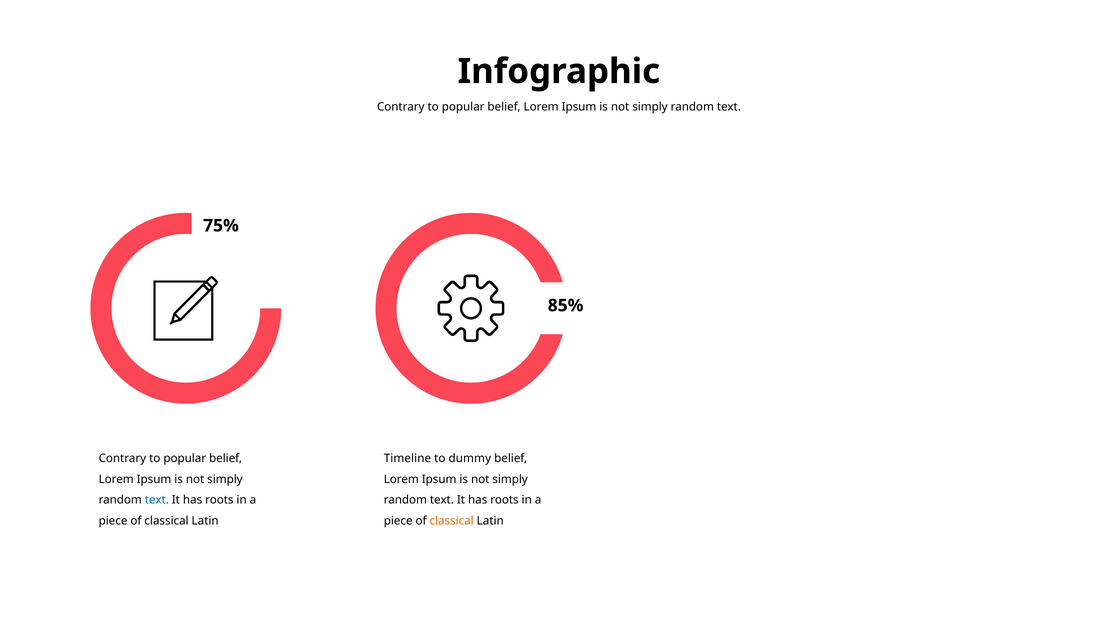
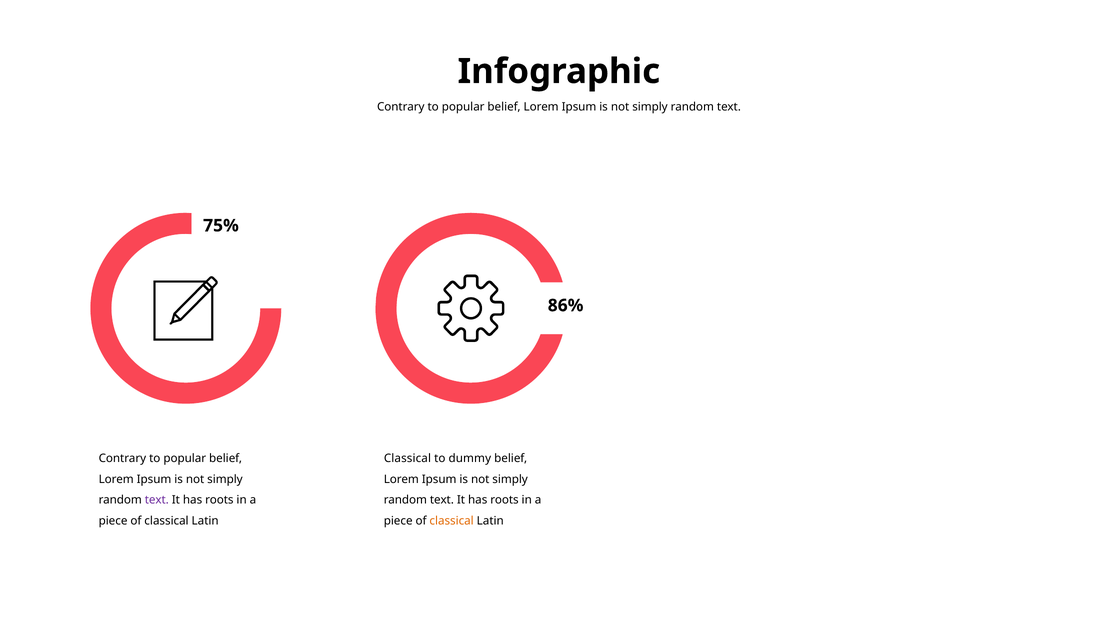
85%: 85% -> 86%
Timeline at (407, 458): Timeline -> Classical
text at (157, 500) colour: blue -> purple
